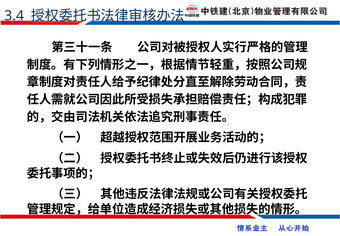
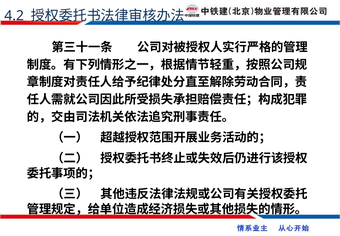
3.4: 3.4 -> 4.2
